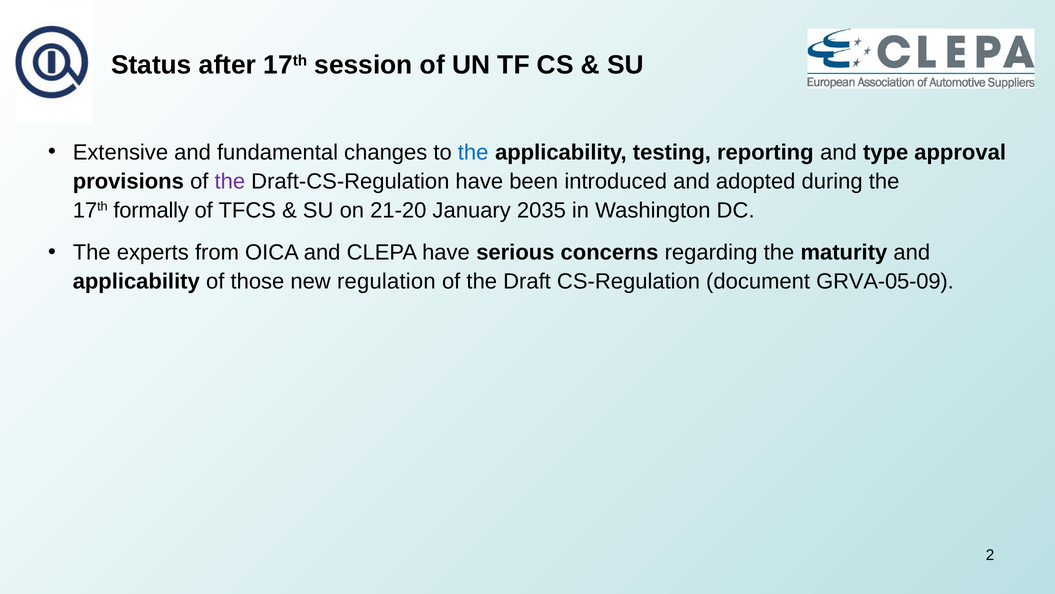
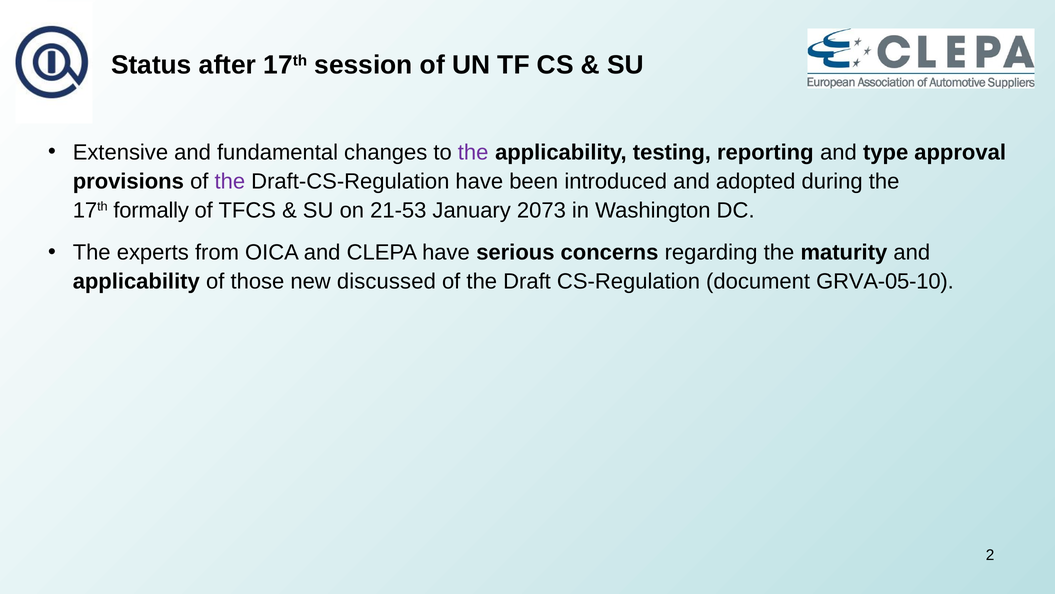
the at (473, 152) colour: blue -> purple
21-20: 21-20 -> 21-53
2035: 2035 -> 2073
regulation: regulation -> discussed
GRVA-05-09: GRVA-05-09 -> GRVA-05-10
